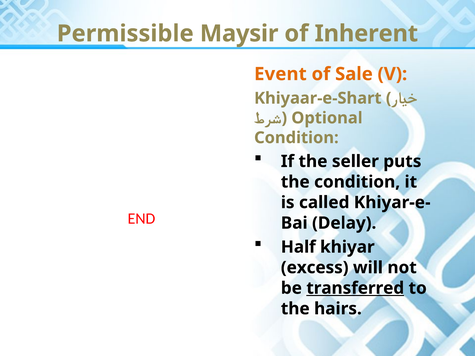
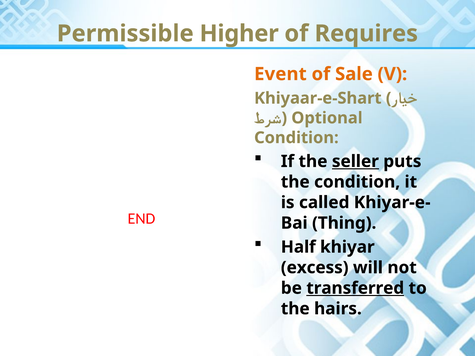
Maysir: Maysir -> Higher
Inherent: Inherent -> Requires
seller underline: none -> present
Delay: Delay -> Thing
